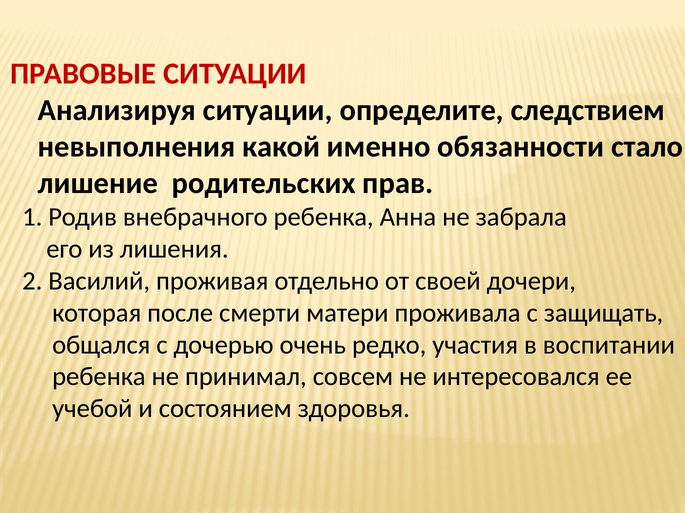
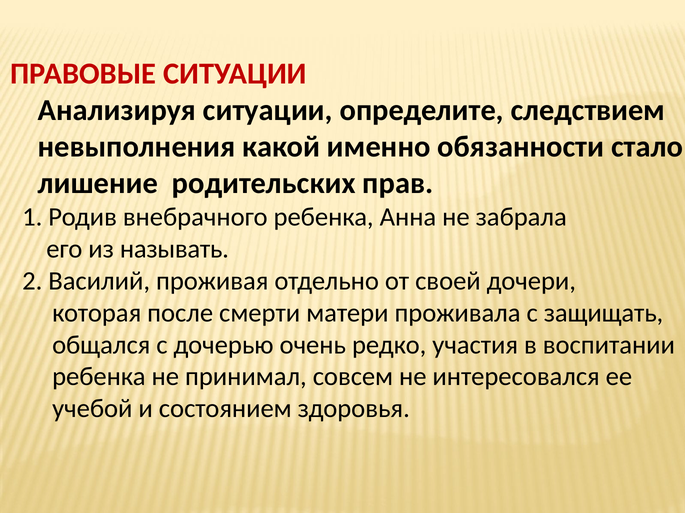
лишения: лишения -> называть
